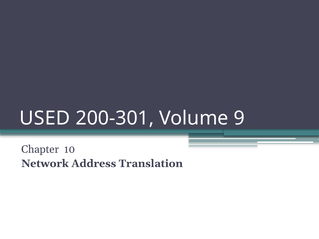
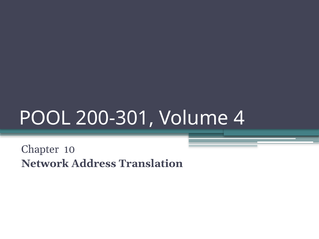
USED: USED -> POOL
9: 9 -> 4
